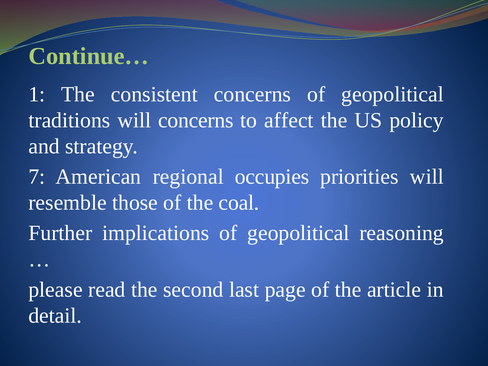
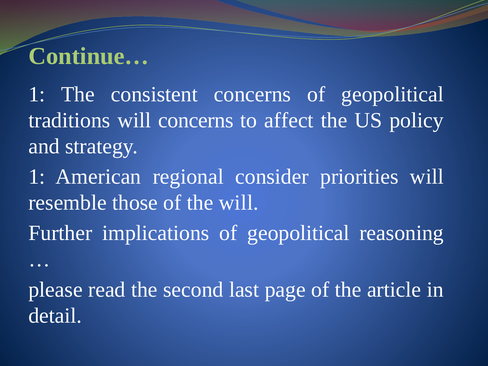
7 at (37, 177): 7 -> 1
occupies: occupies -> consider
the coal: coal -> will
